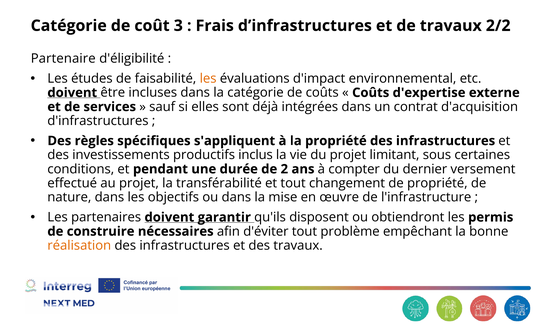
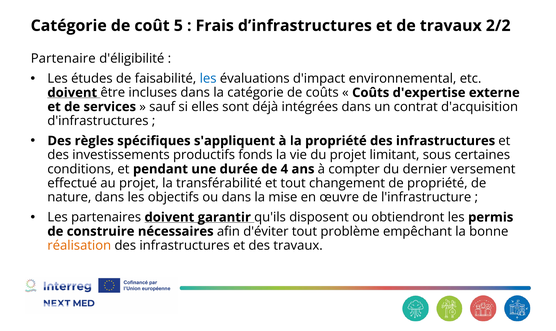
3: 3 -> 5
les at (208, 79) colour: orange -> blue
inclus: inclus -> fonds
2: 2 -> 4
